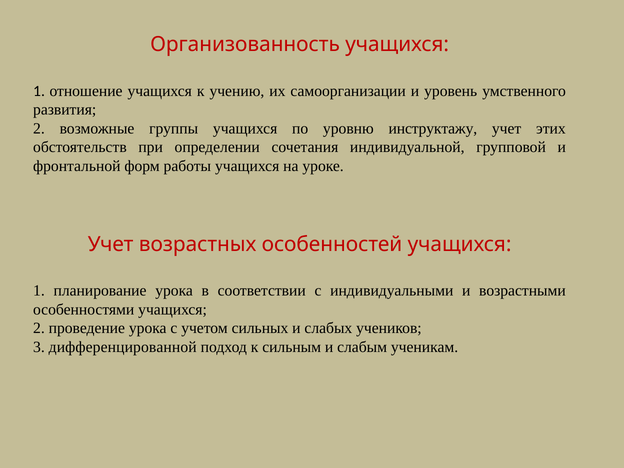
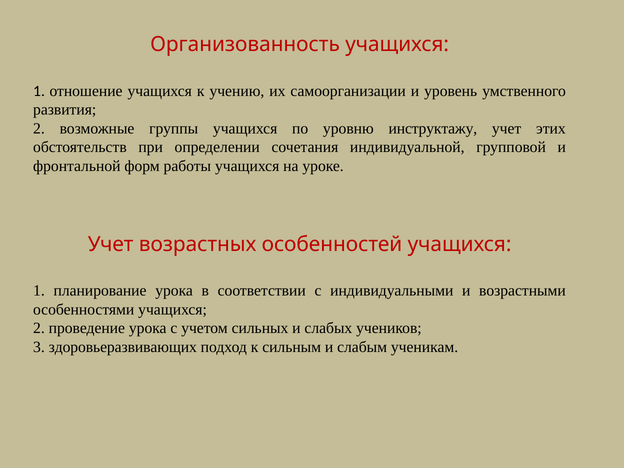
дифференцированной: дифференцированной -> здоровьеразвивающих
